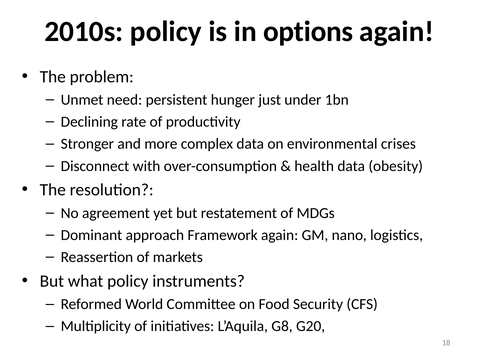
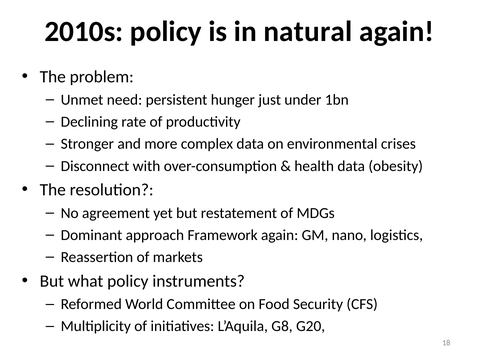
options: options -> natural
